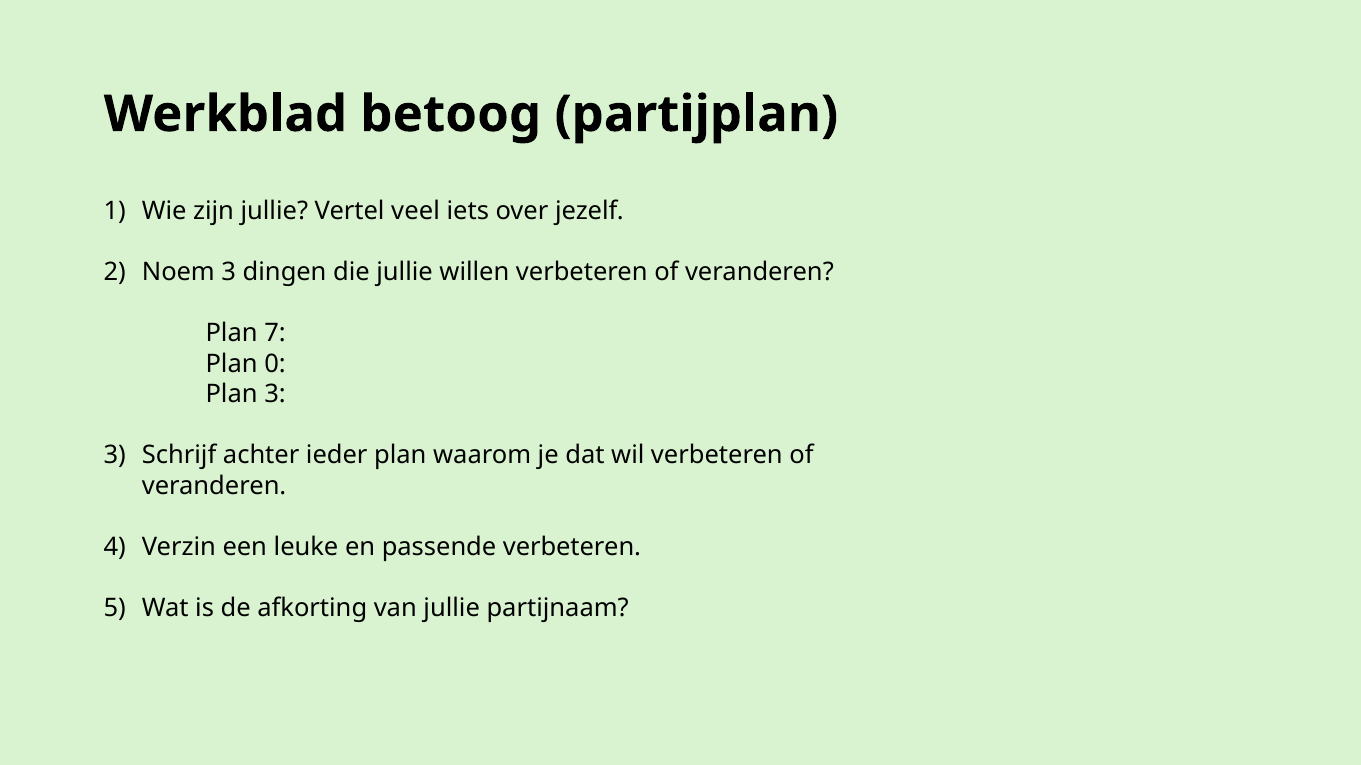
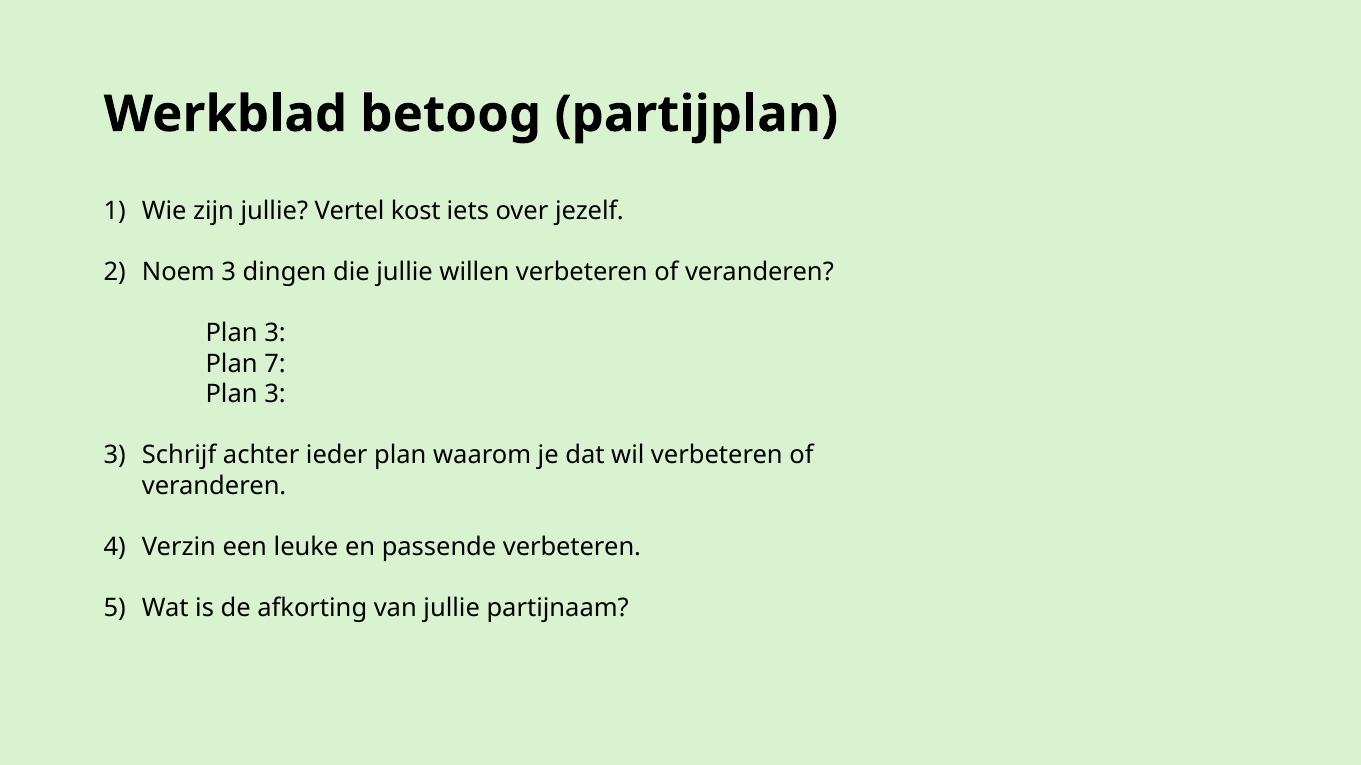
veel: veel -> kost
7 at (275, 333): 7 -> 3
0: 0 -> 7
